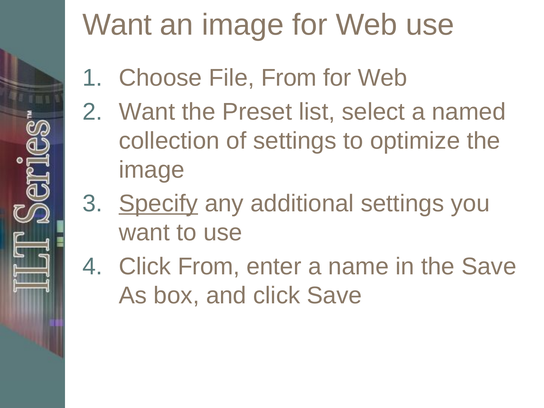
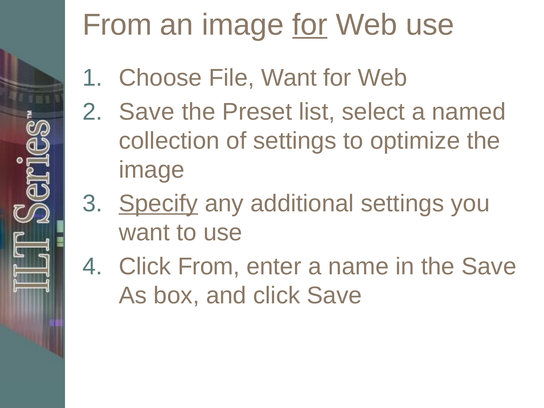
Want at (117, 25): Want -> From
for at (310, 25) underline: none -> present
File From: From -> Want
Want at (147, 112): Want -> Save
